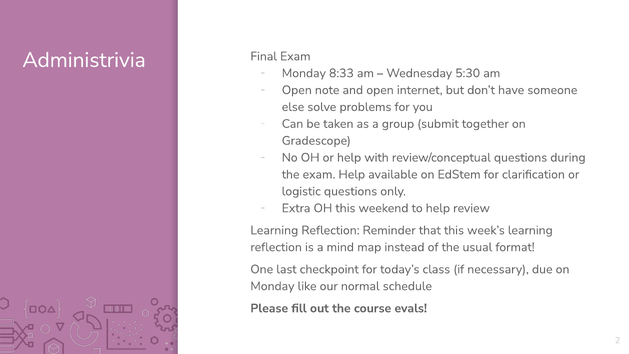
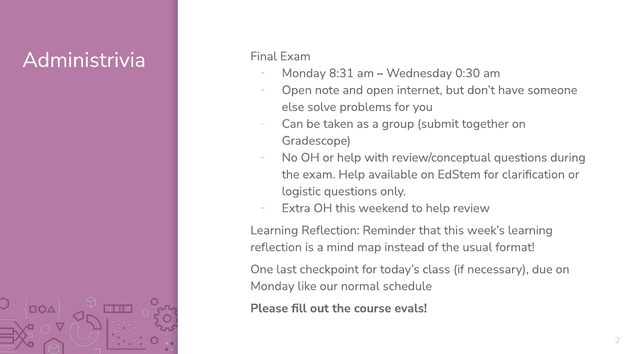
8:33: 8:33 -> 8:31
5:30: 5:30 -> 0:30
